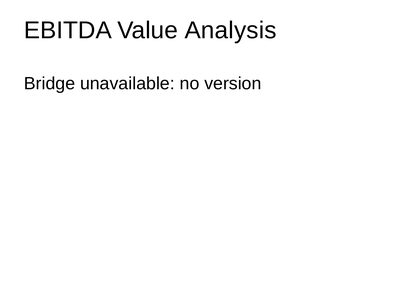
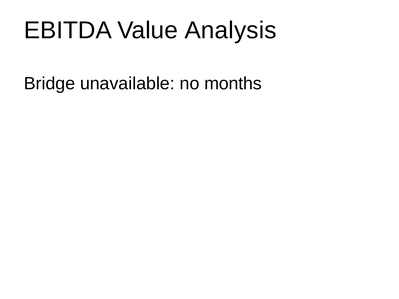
version: version -> months
